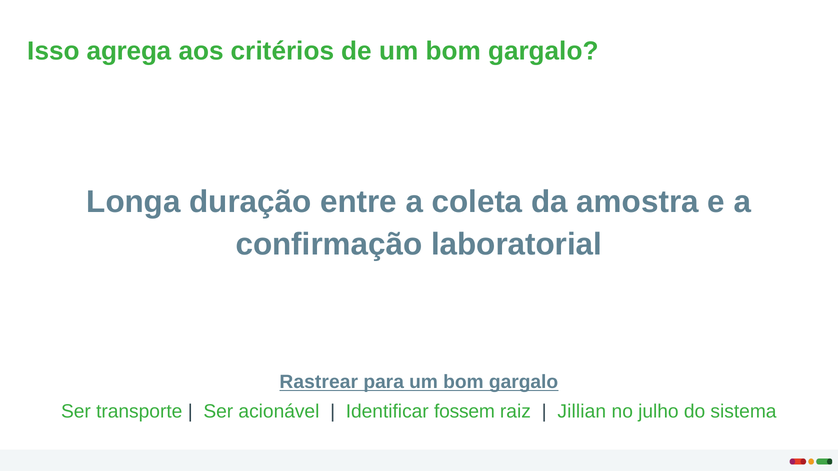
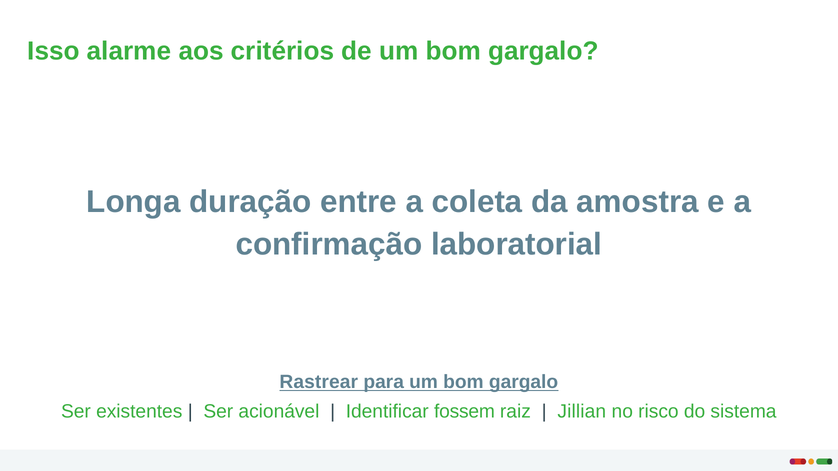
agrega: agrega -> alarme
transporte: transporte -> existentes
julho: julho -> risco
